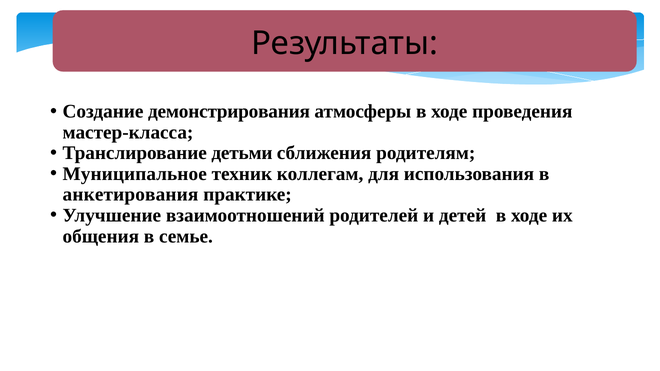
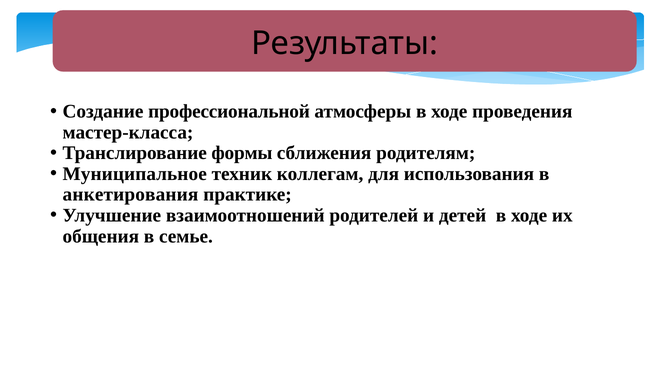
демонстрирования: демонстрирования -> профессиональной
детьми: детьми -> формы
